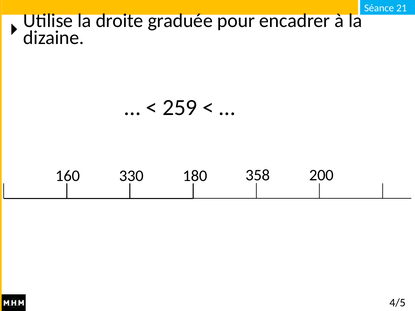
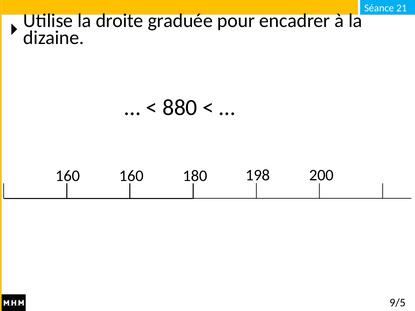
259: 259 -> 880
160 330: 330 -> 160
358: 358 -> 198
4/5: 4/5 -> 9/5
